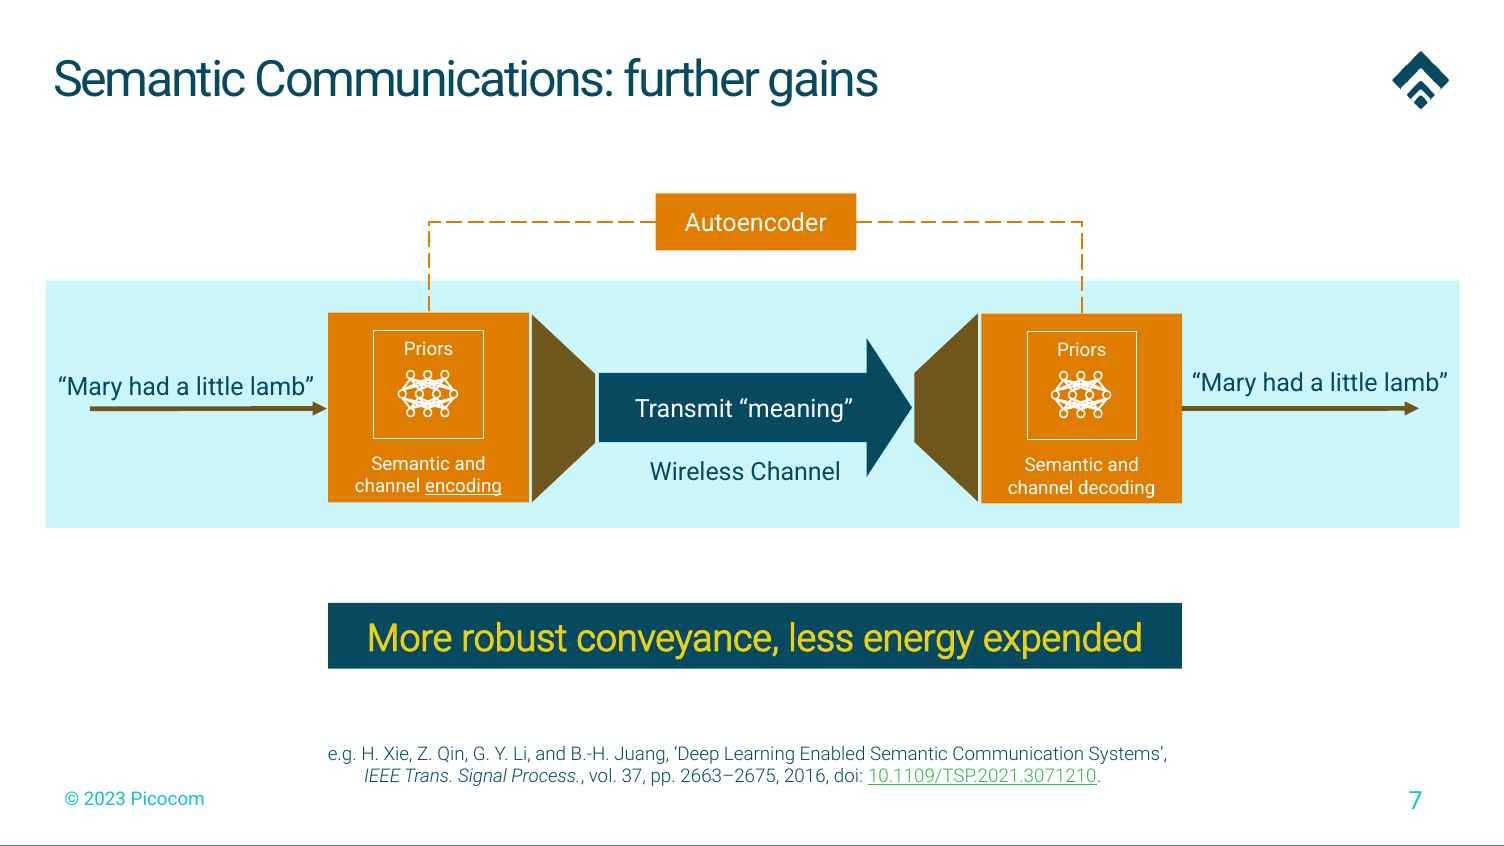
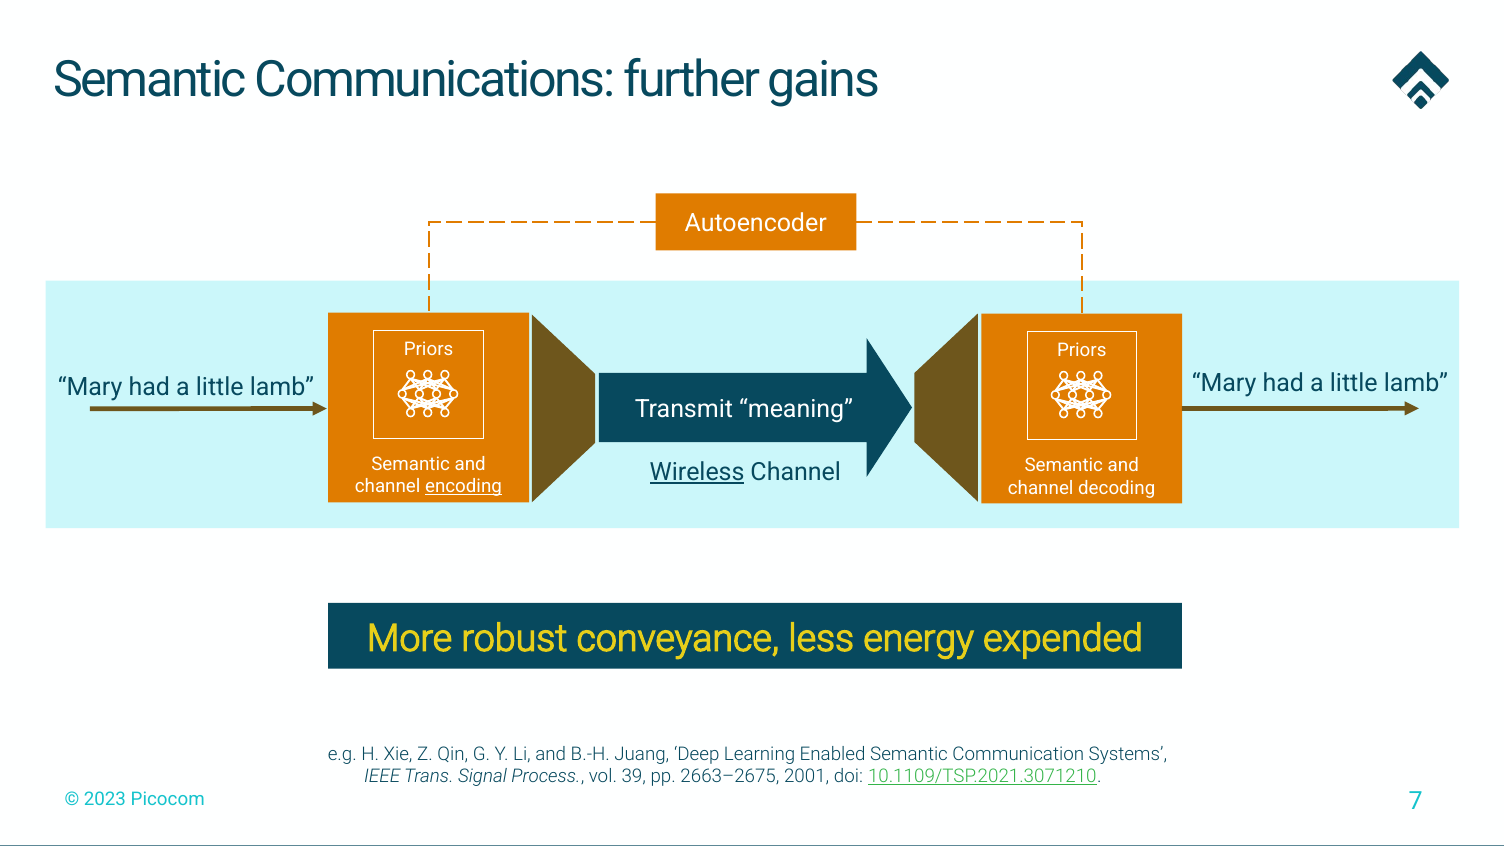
Wireless underline: none -> present
37: 37 -> 39
2016: 2016 -> 2001
